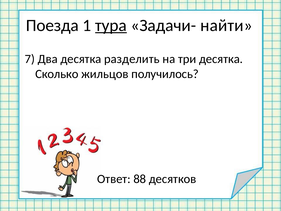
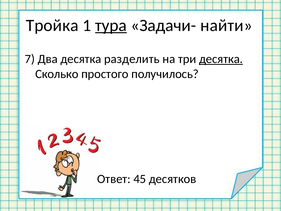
Поезда: Поезда -> Тройка
десятка at (221, 59) underline: none -> present
жильцов: жильцов -> простого
88: 88 -> 45
